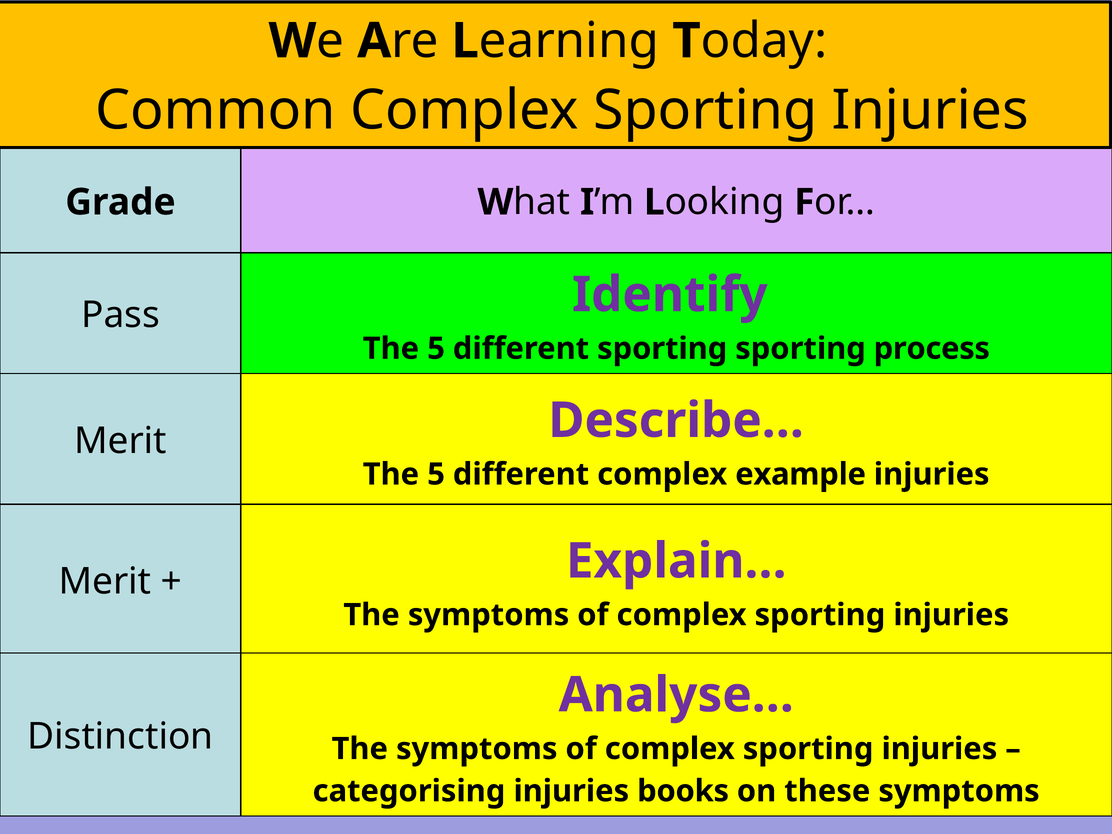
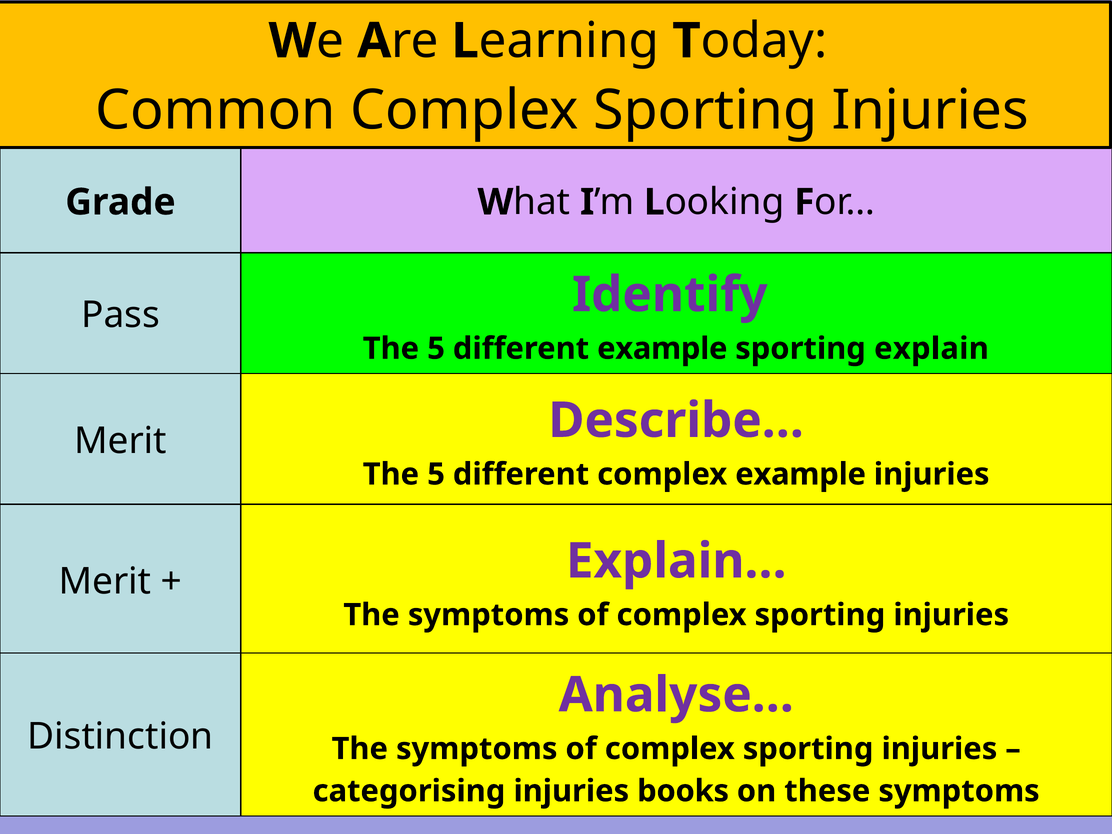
different sporting: sporting -> example
process: process -> explain
